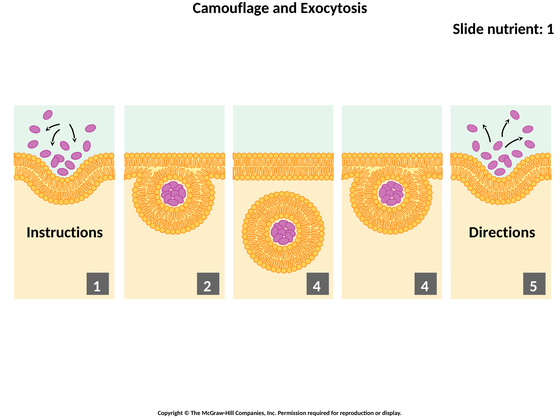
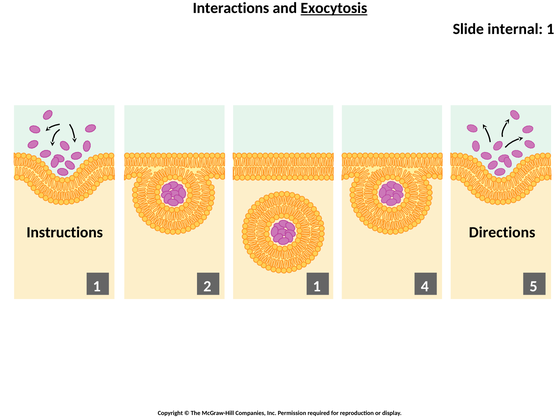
Camouflage: Camouflage -> Interactions
Exocytosis underline: none -> present
nutrient: nutrient -> internal
2 4: 4 -> 1
